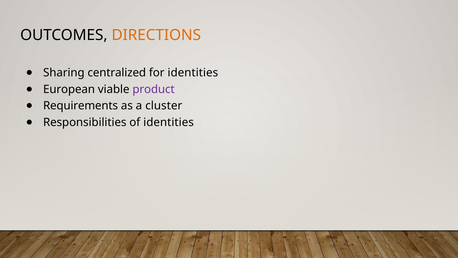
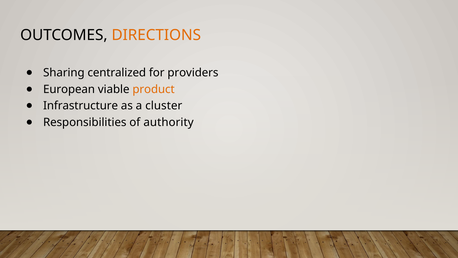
for identities: identities -> providers
product colour: purple -> orange
Requirements: Requirements -> Infrastructure
of identities: identities -> authority
